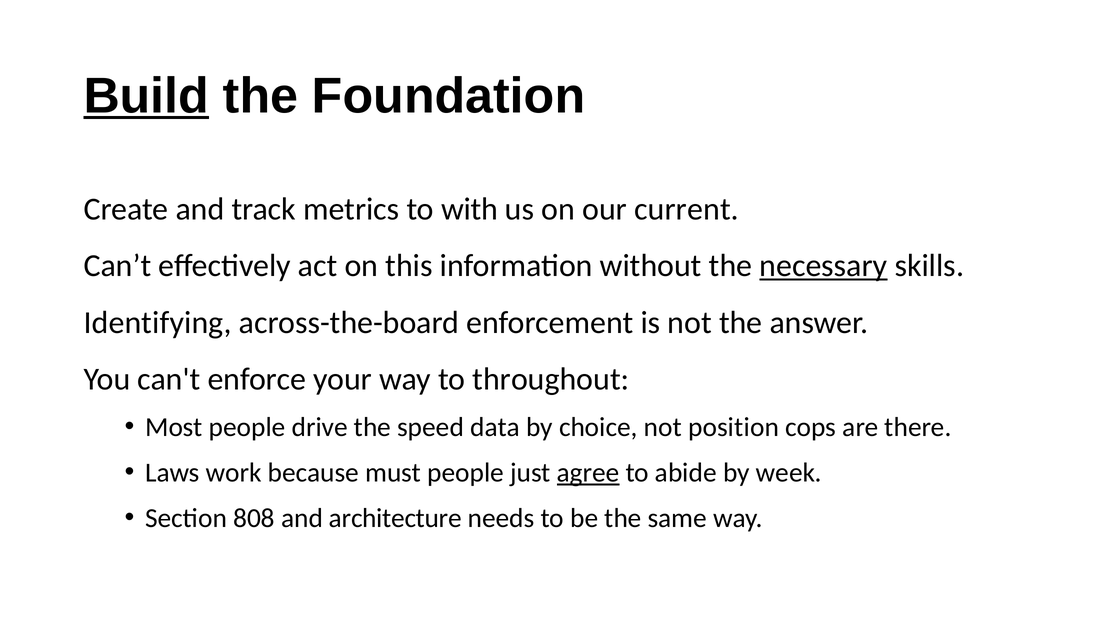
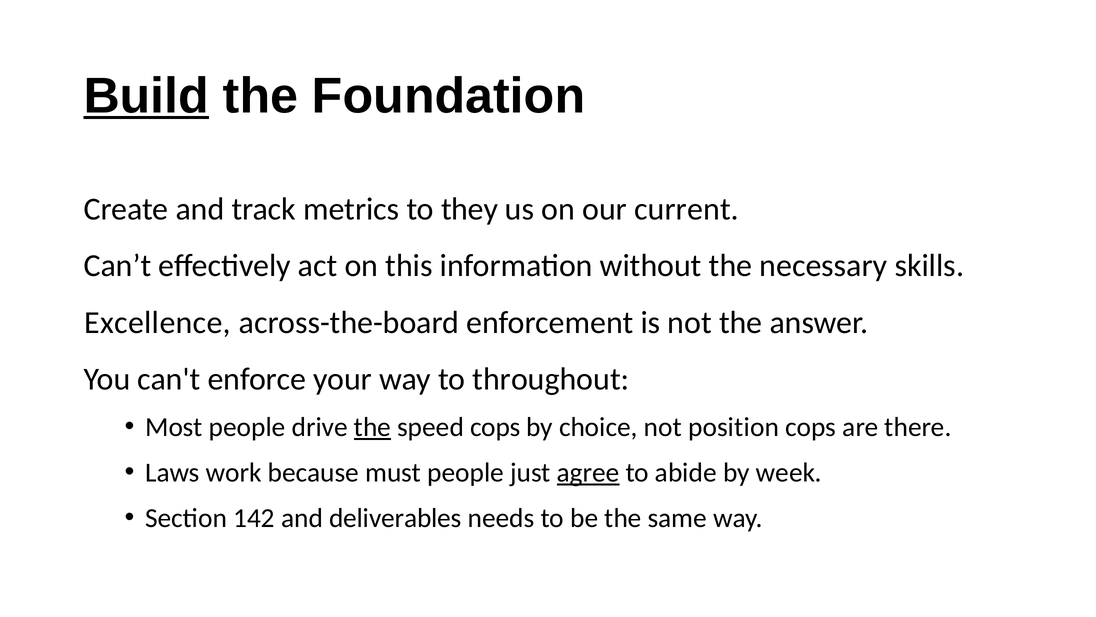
with: with -> they
necessary underline: present -> none
Identifying: Identifying -> Excellence
the at (372, 427) underline: none -> present
speed data: data -> cops
808: 808 -> 142
architecture: architecture -> deliverables
